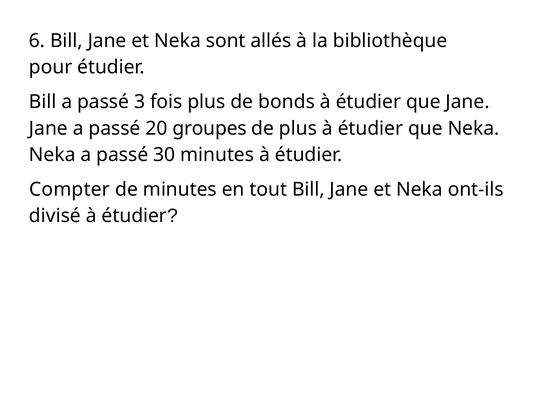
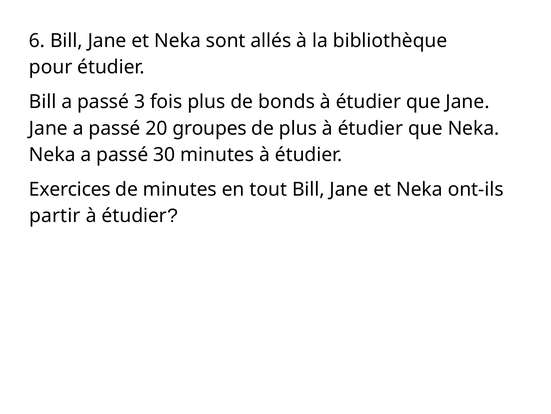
Compter: Compter -> Exercices
divisé: divisé -> partir
